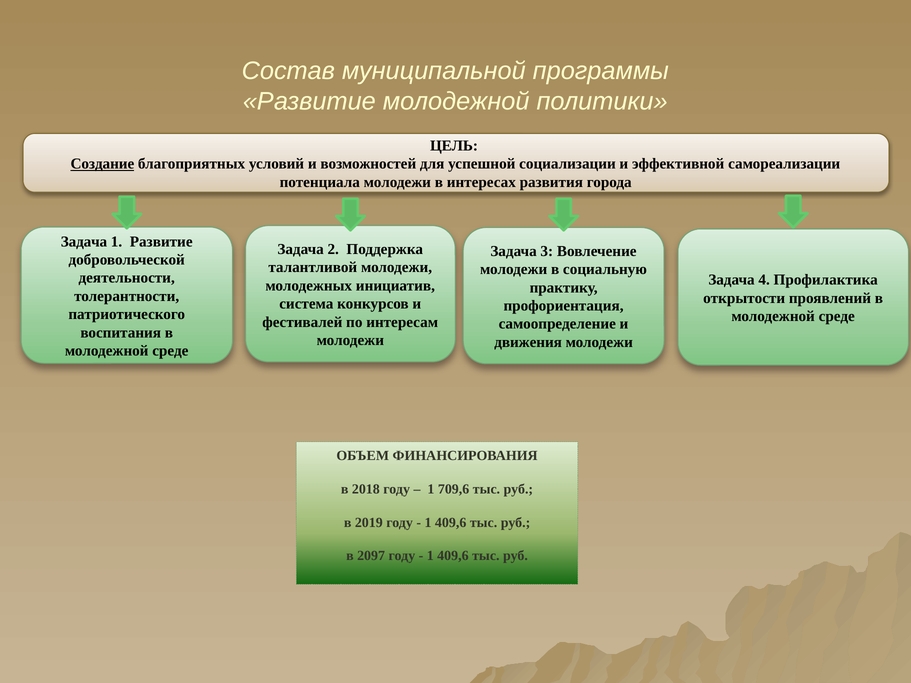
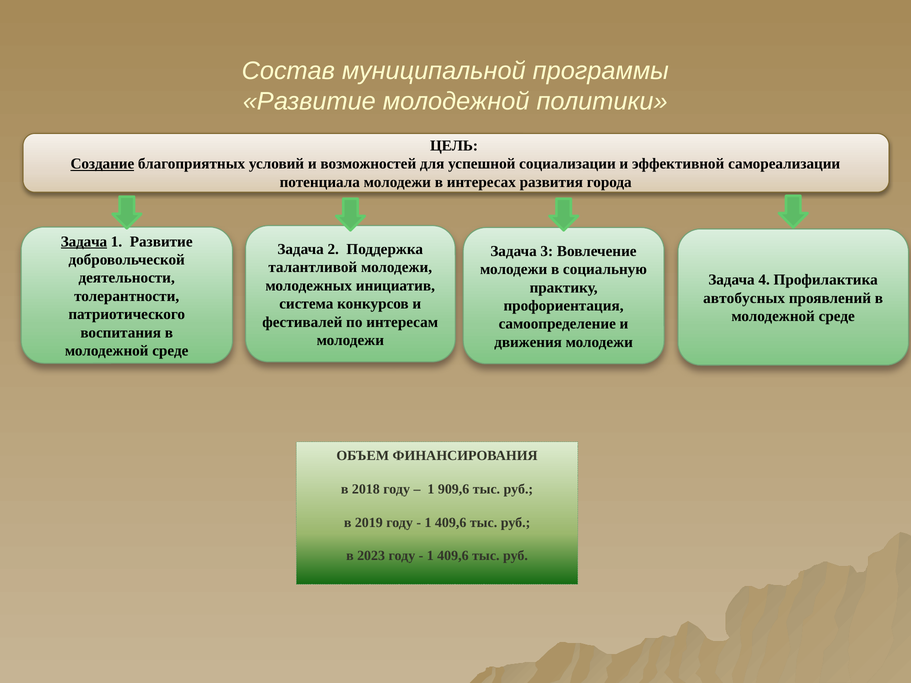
Задача at (84, 242) underline: none -> present
открытости: открытости -> автобусных
709,6: 709,6 -> 909,6
2097: 2097 -> 2023
